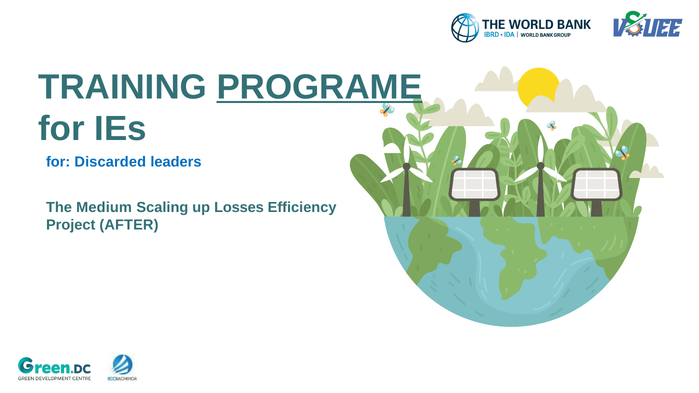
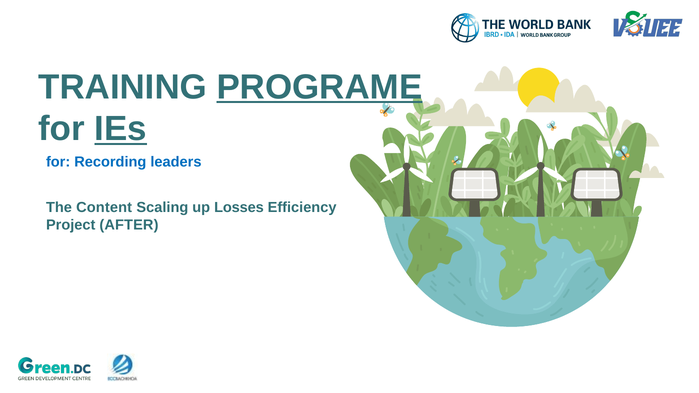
IEs underline: none -> present
Discarded: Discarded -> Recording
Medium: Medium -> Content
